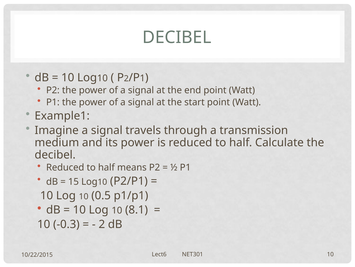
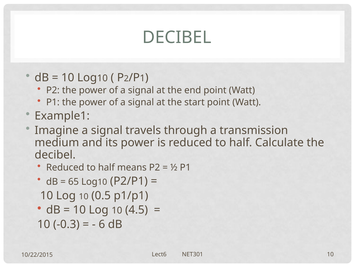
15: 15 -> 65
8.1: 8.1 -> 4.5
2 at (102, 224): 2 -> 6
